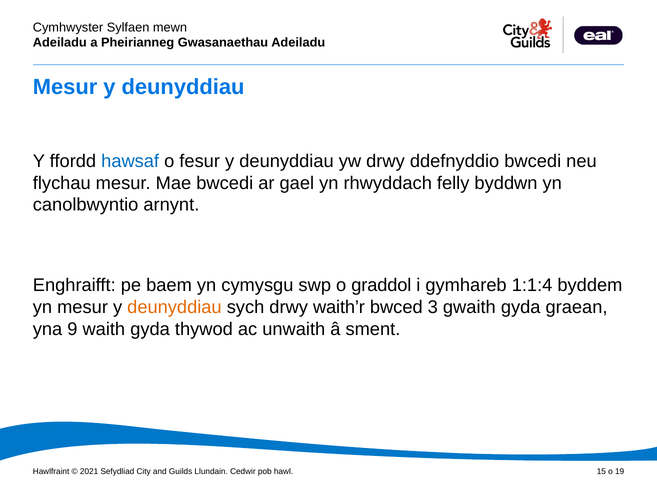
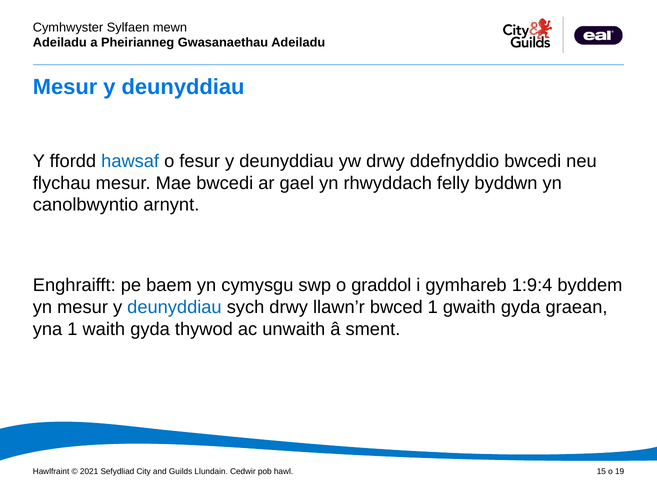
1:1:4: 1:1:4 -> 1:9:4
deunyddiau at (174, 307) colour: orange -> blue
waith’r: waith’r -> llawn’r
bwced 3: 3 -> 1
yna 9: 9 -> 1
